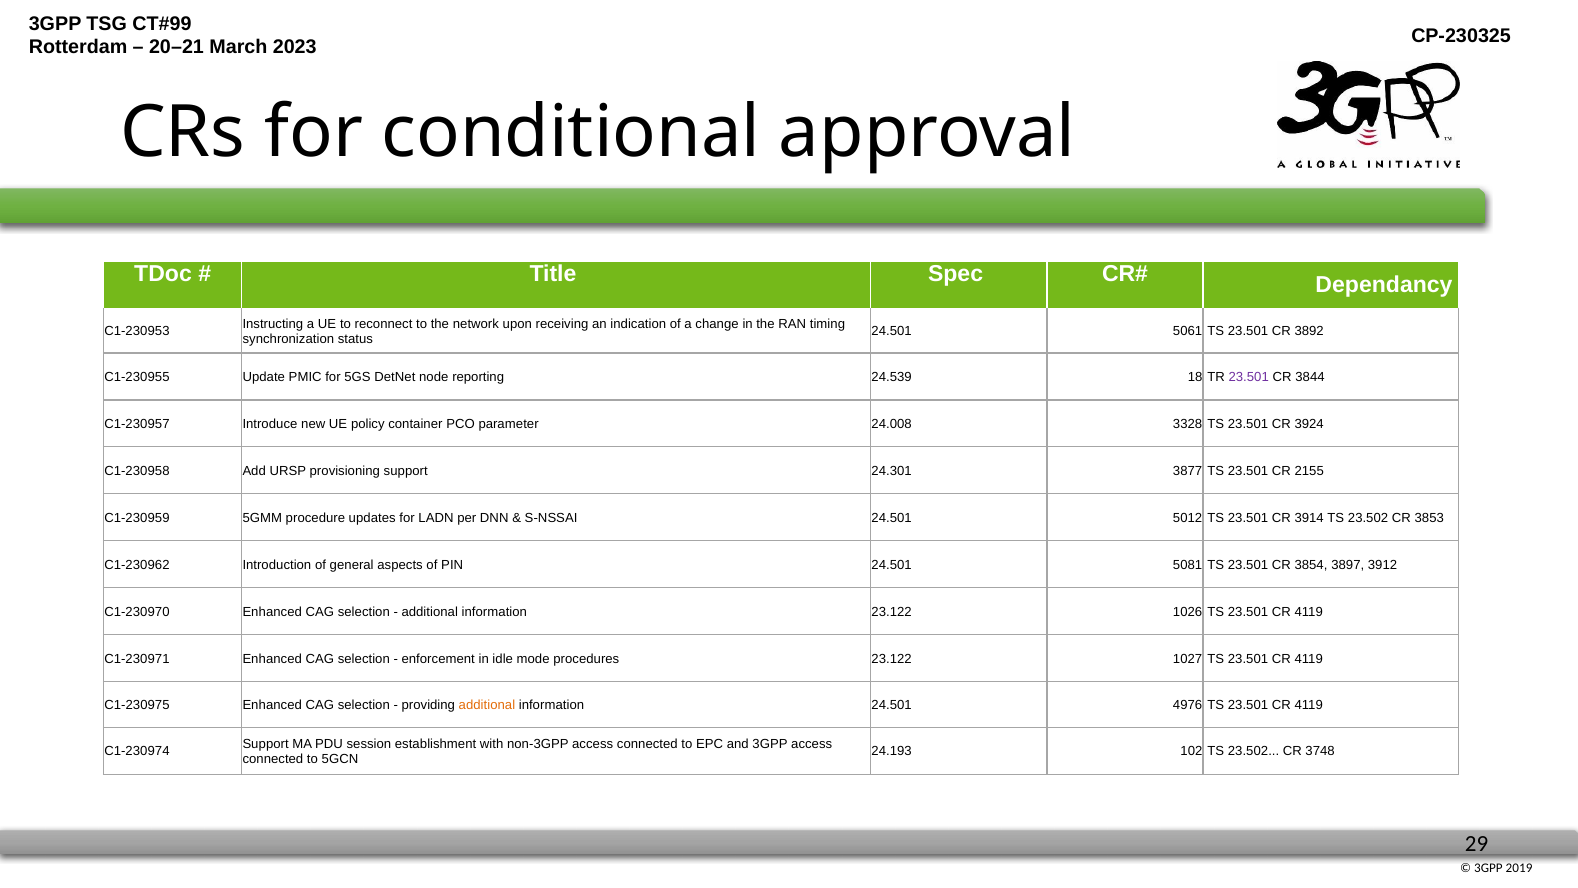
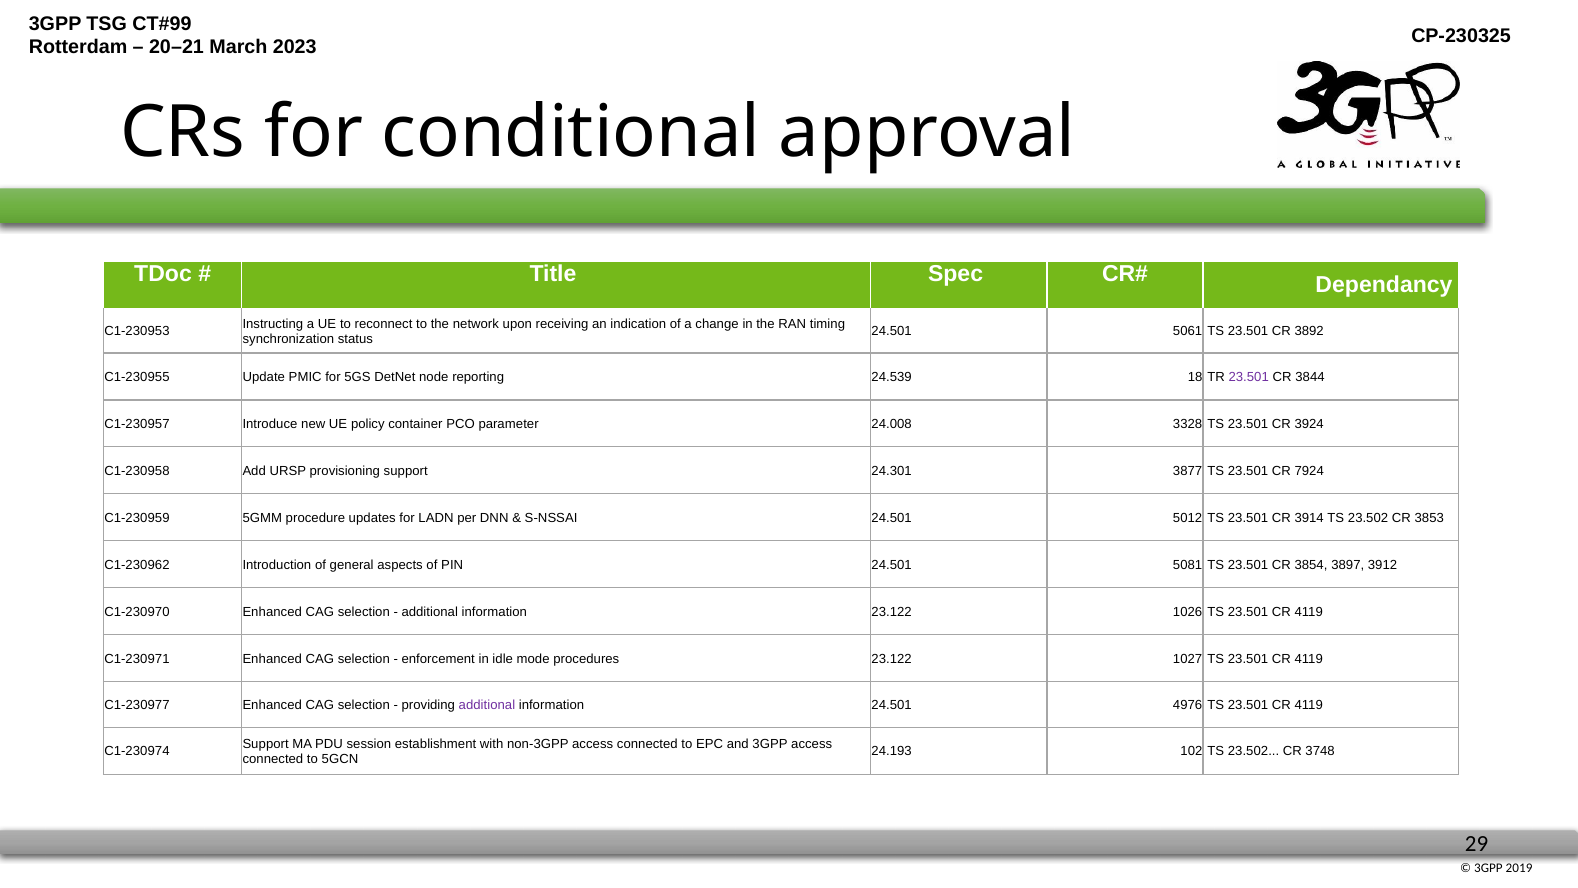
2155: 2155 -> 7924
C1-230975: C1-230975 -> C1-230977
additional at (487, 705) colour: orange -> purple
